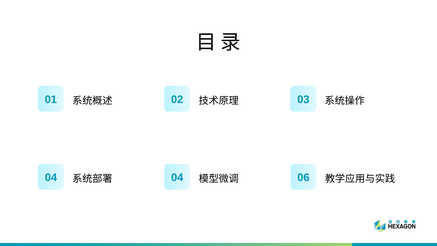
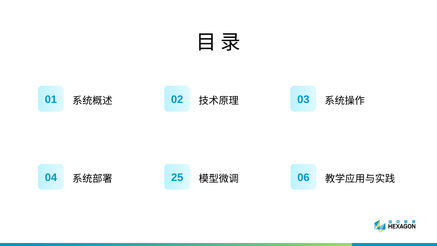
04 at (177, 177): 04 -> 25
